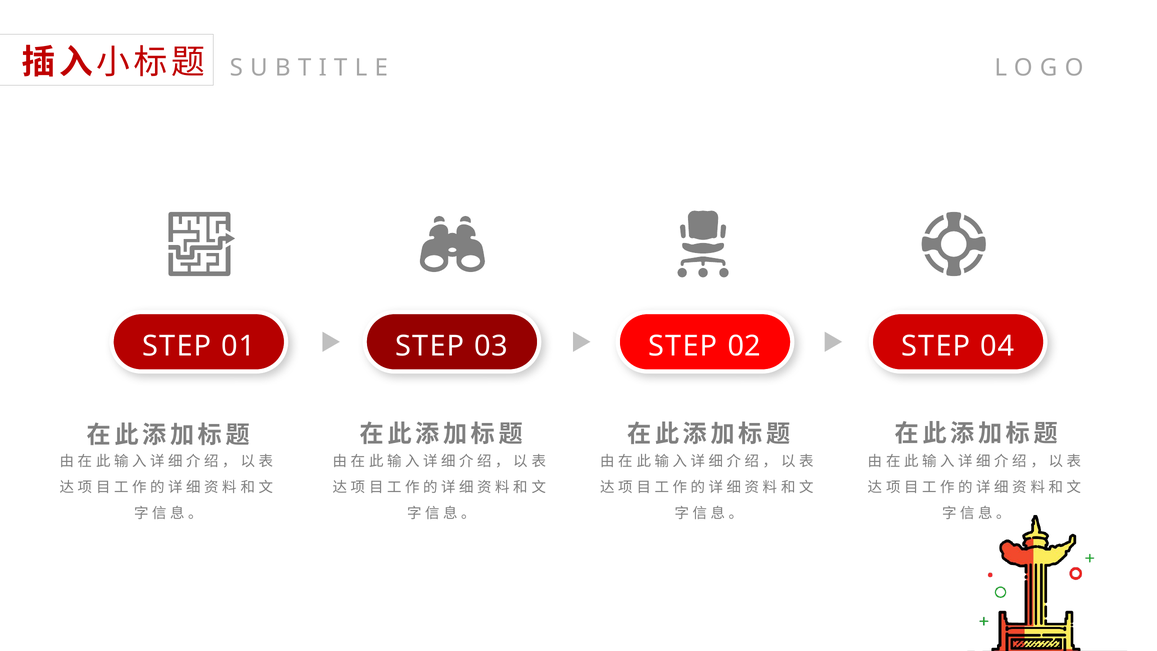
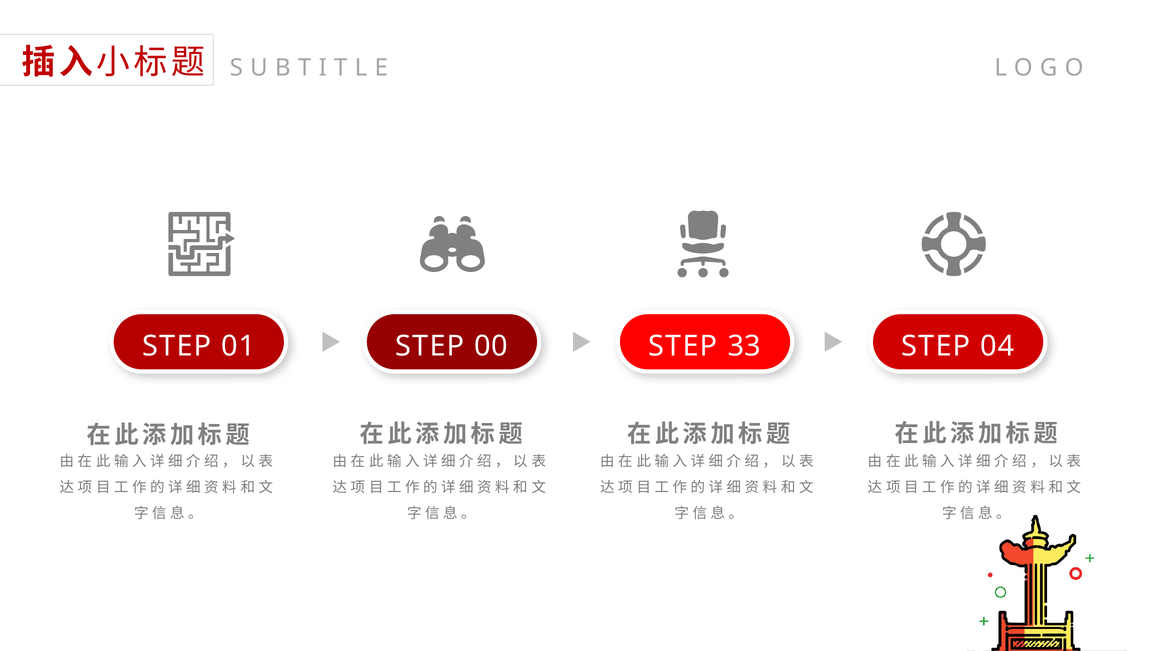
03: 03 -> 00
02: 02 -> 33
